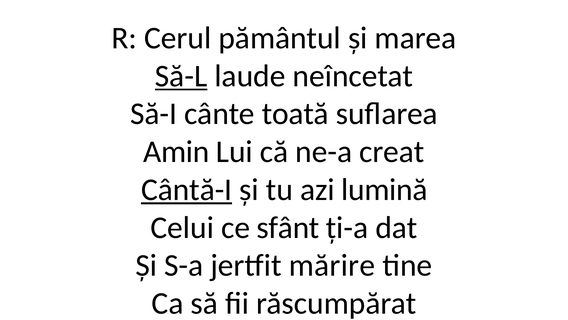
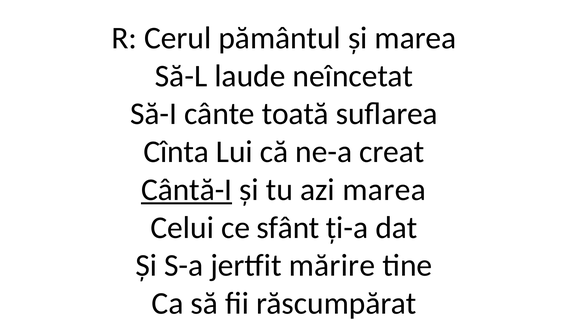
Să-L underline: present -> none
Amin: Amin -> Cînta
azi lumină: lumină -> marea
